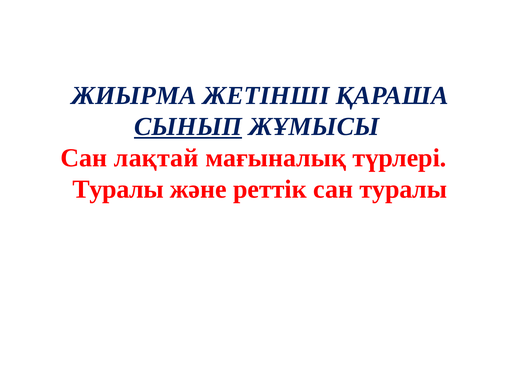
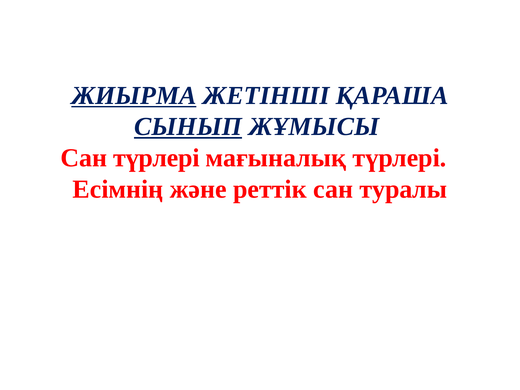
ЖИЫРМА underline: none -> present
Сан лақтай: лақтай -> түрлері
Туралы at (118, 189): Туралы -> Есімнің
